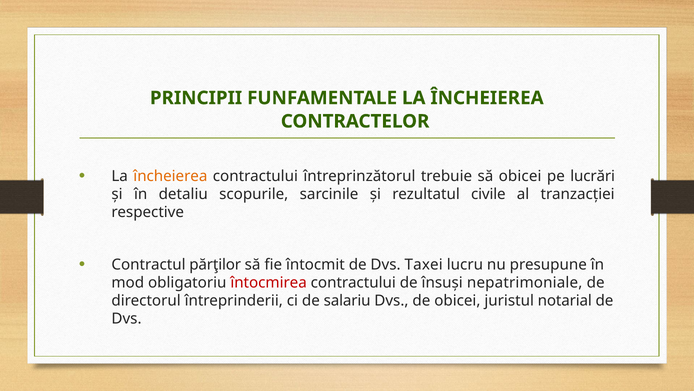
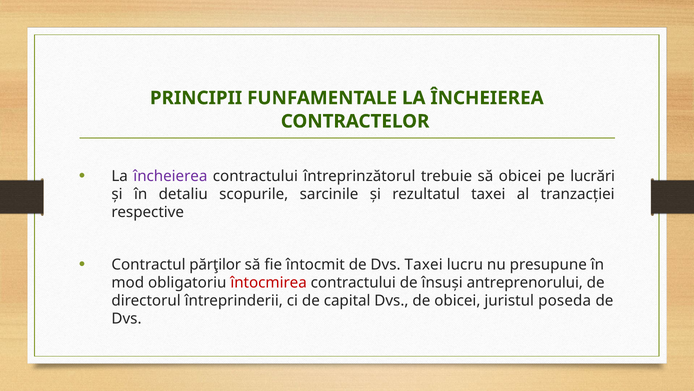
încheierea at (170, 176) colour: orange -> purple
rezultatul civile: civile -> taxei
nepatrimoniale: nepatrimoniale -> antreprenorului
salariu: salariu -> capital
notarial: notarial -> poseda
